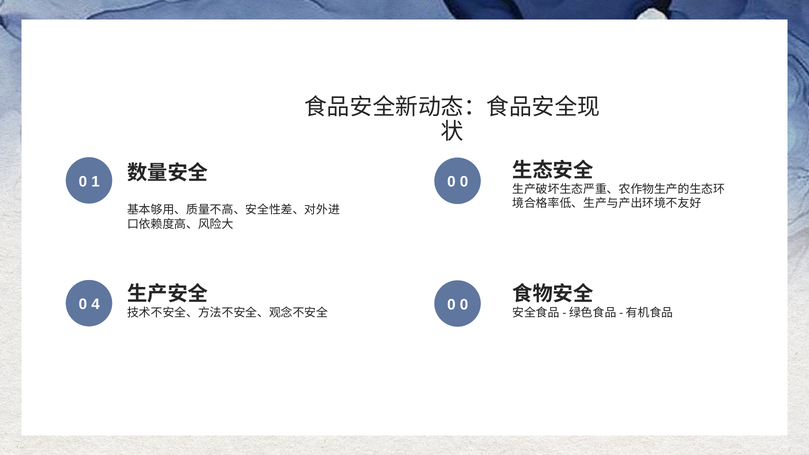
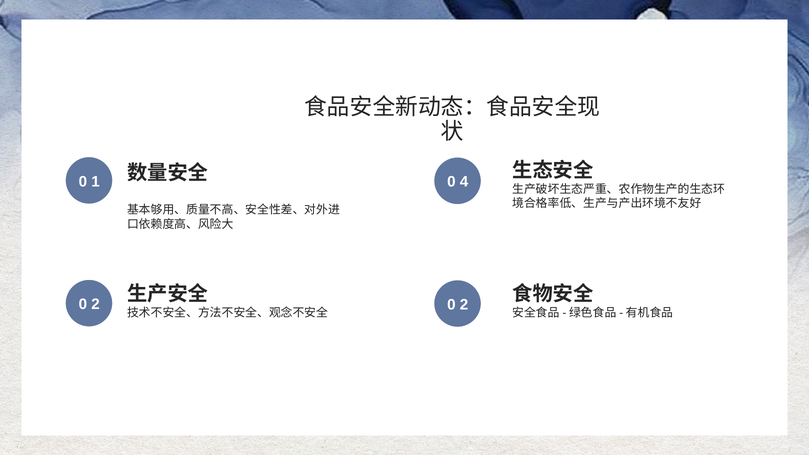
0 at (464, 182): 0 -> 4
4 at (95, 304): 4 -> 2
0 at (464, 305): 0 -> 2
